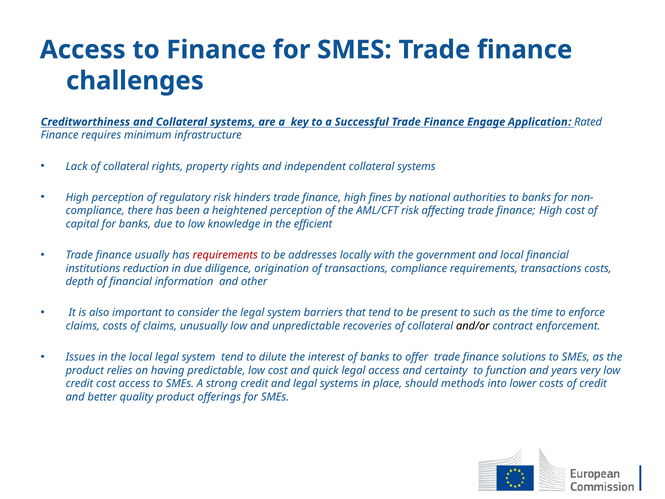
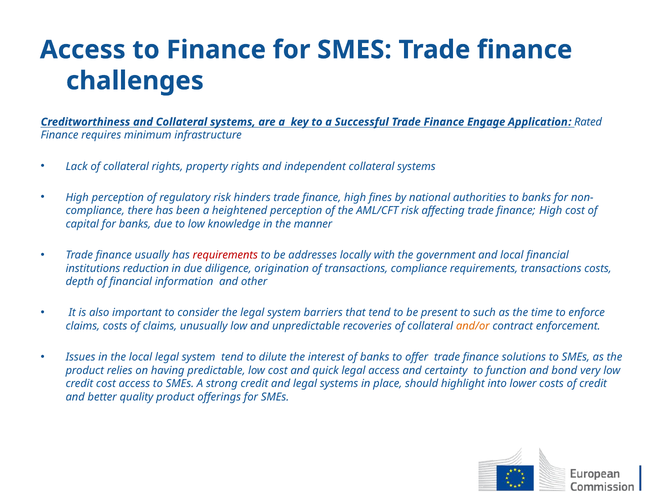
efficient: efficient -> manner
and/or colour: black -> orange
years: years -> bond
methods: methods -> highlight
